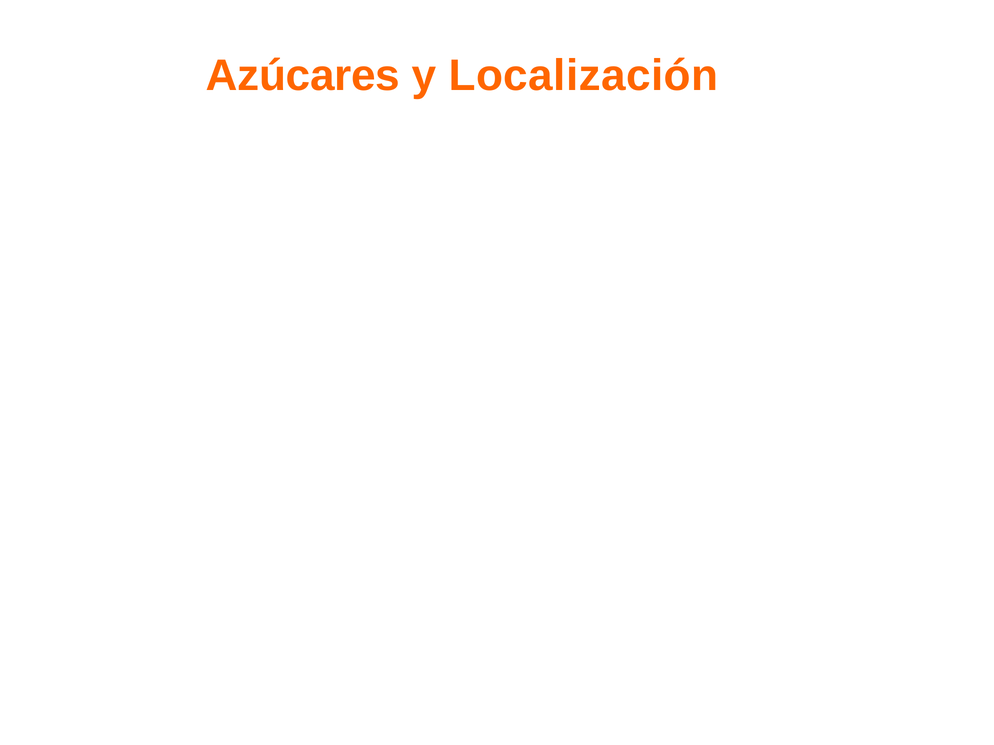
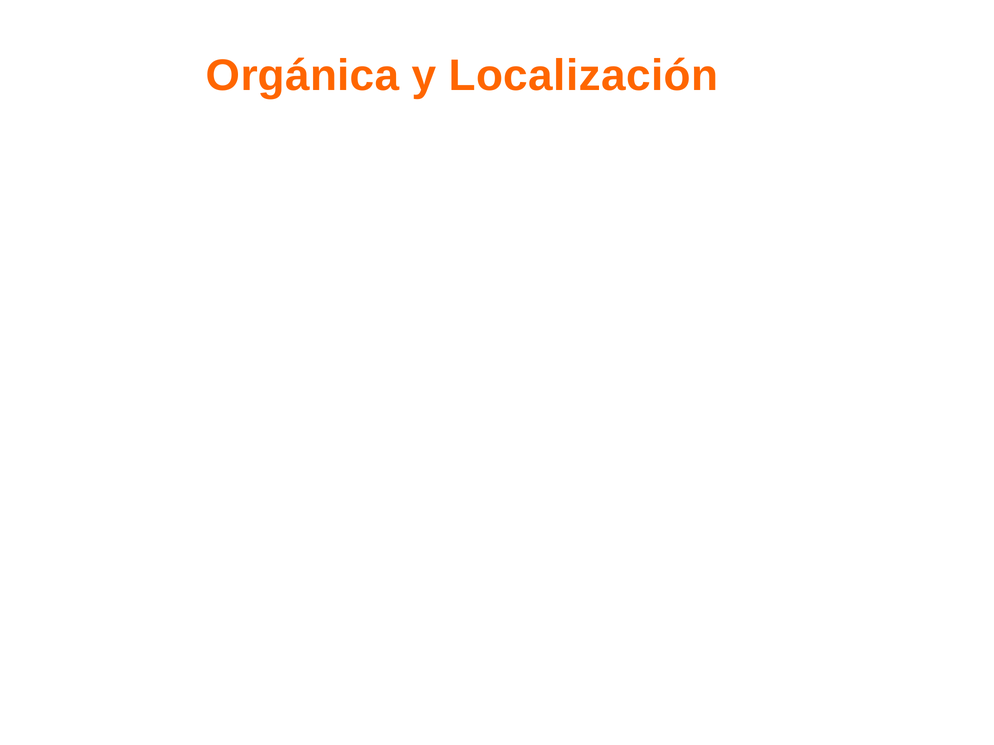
Azúcares: Azúcares -> Orgánica
